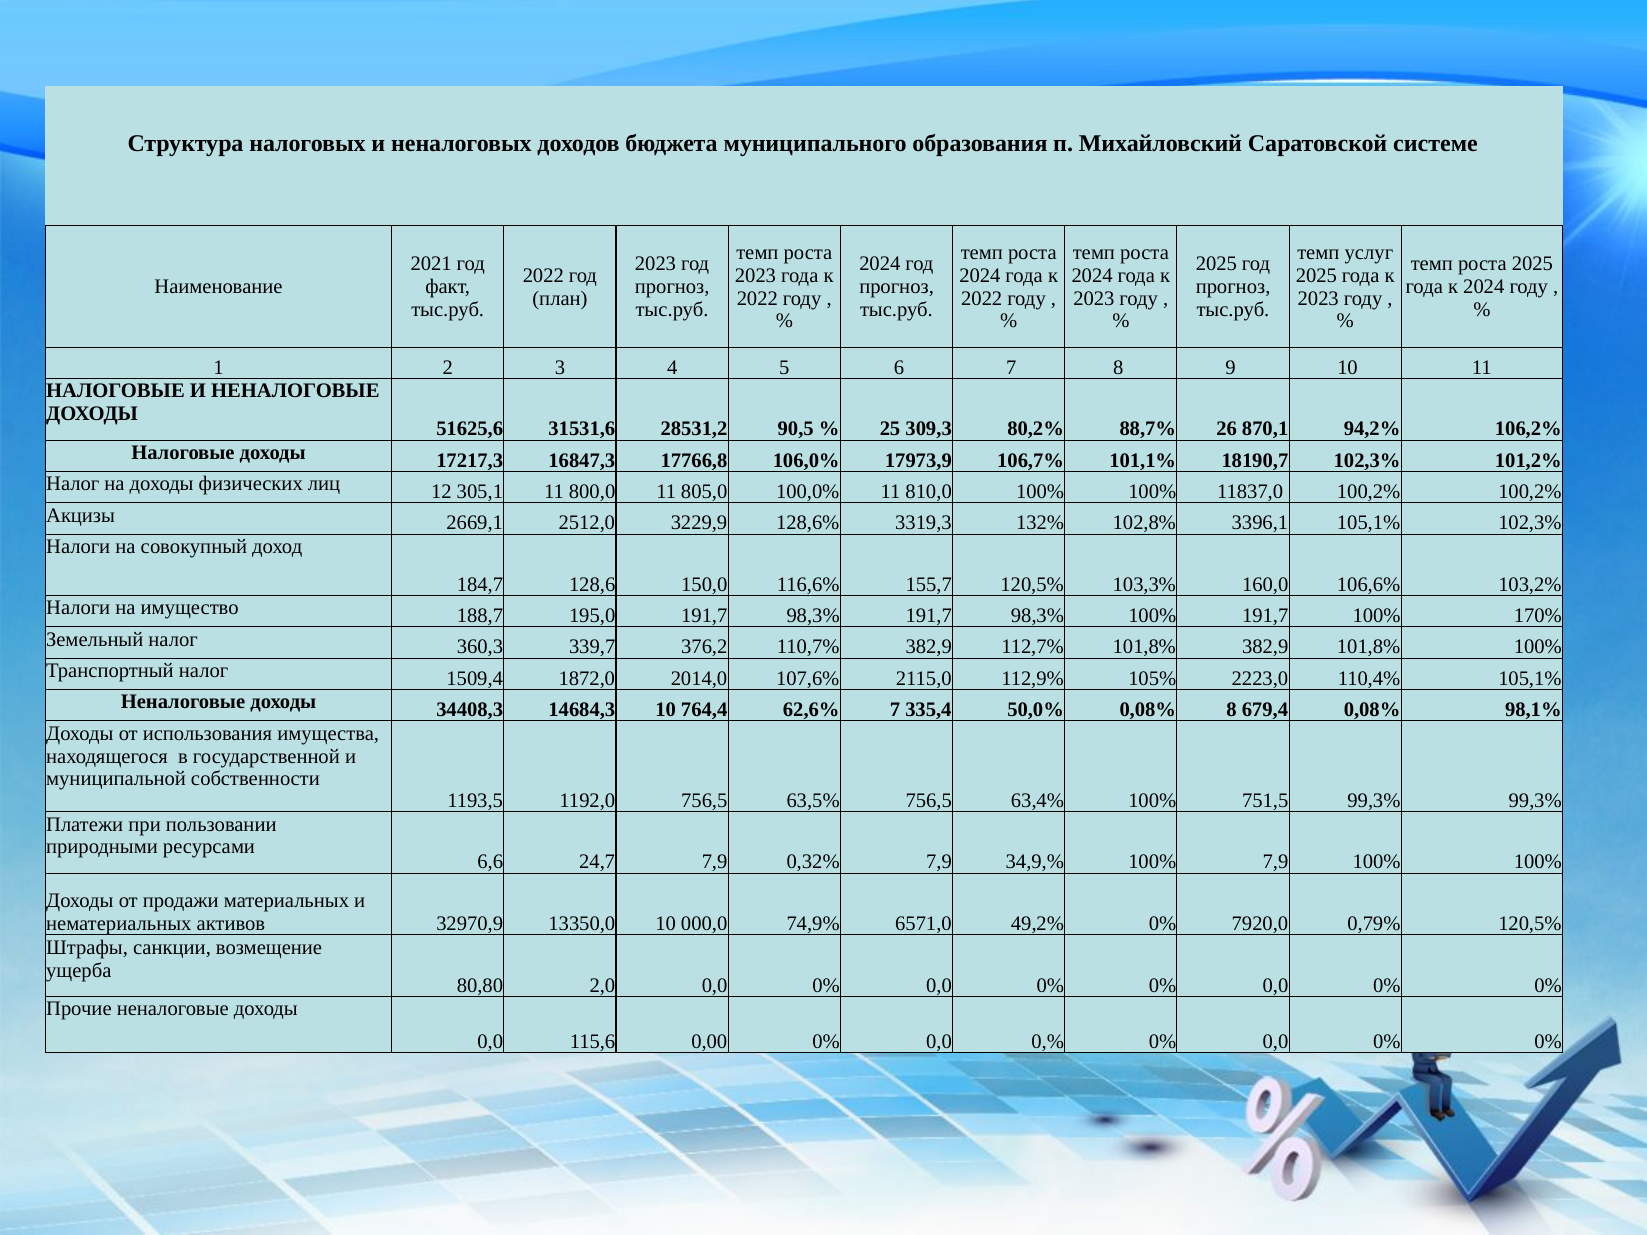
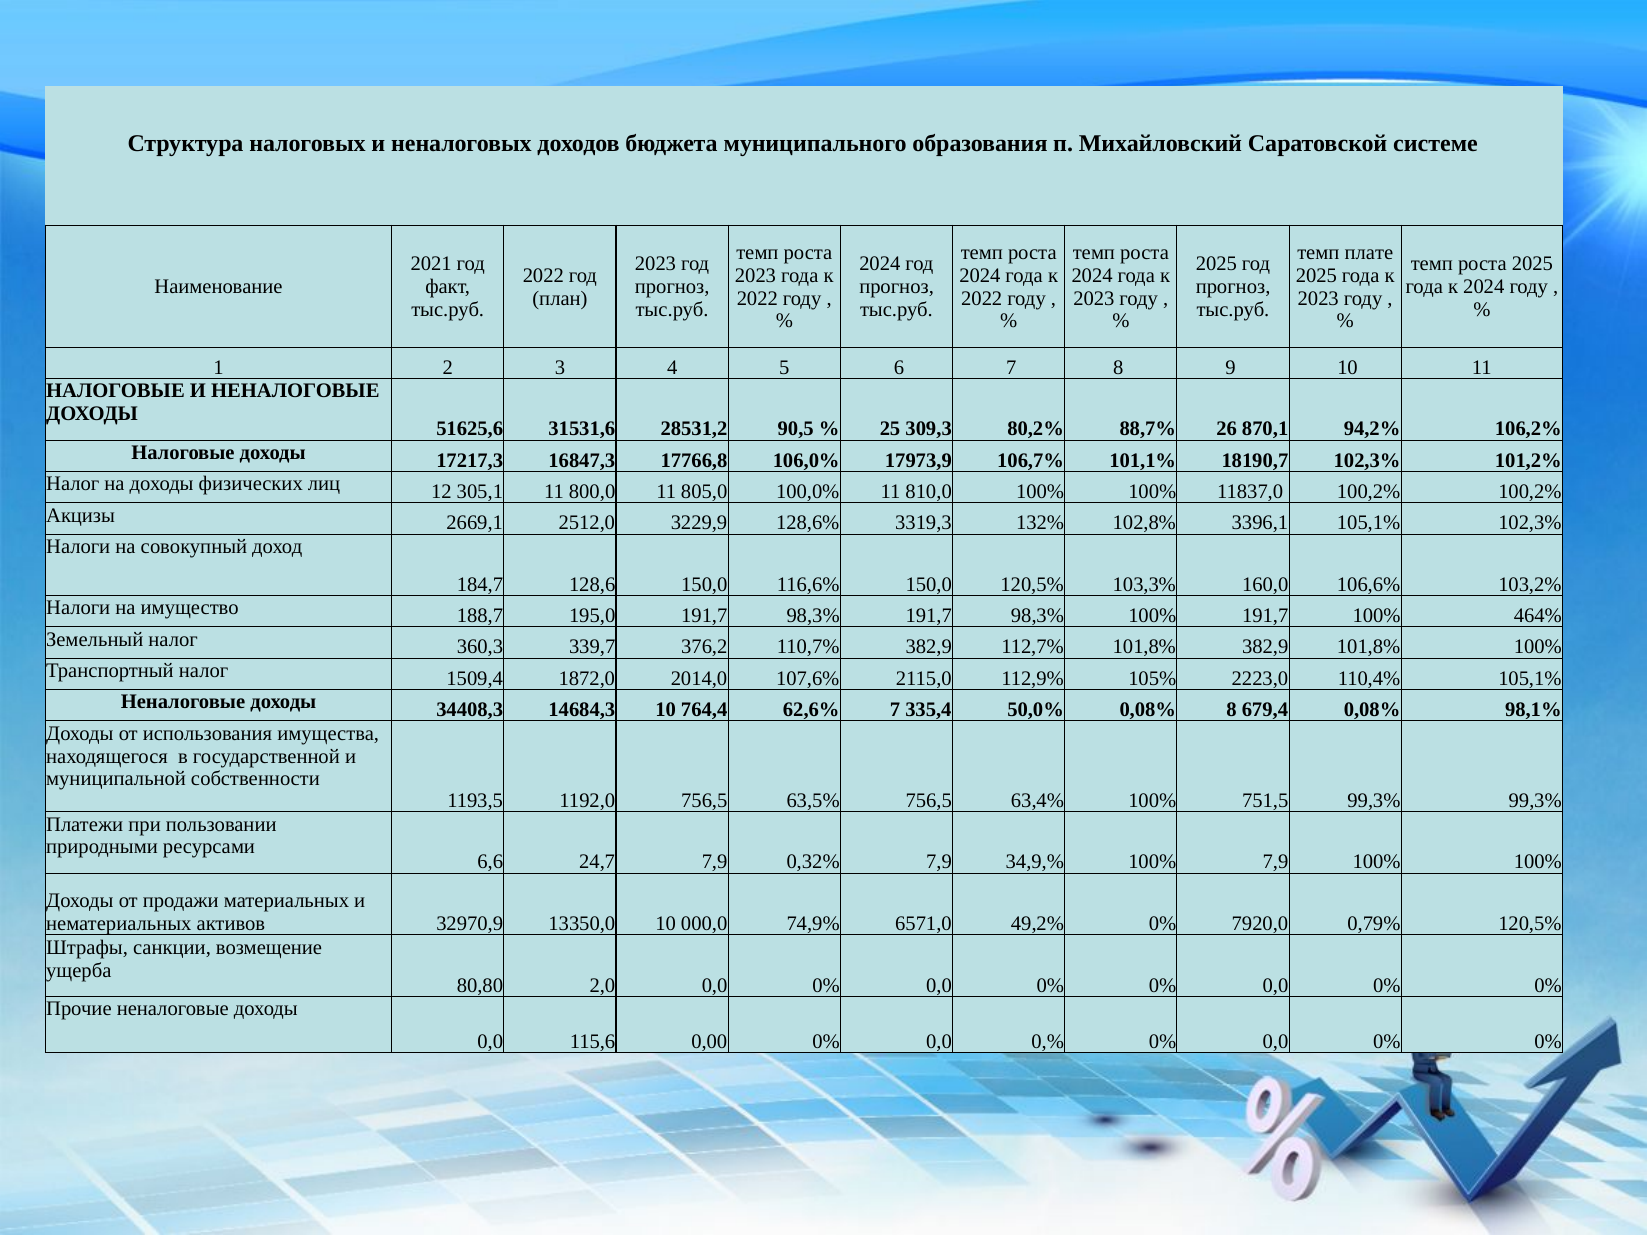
услуг: услуг -> плате
116,6% 155,7: 155,7 -> 150,0
170%: 170% -> 464%
